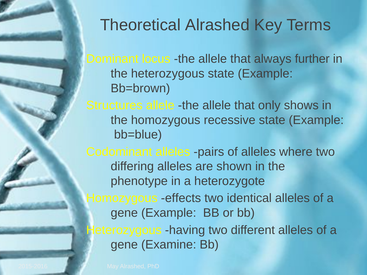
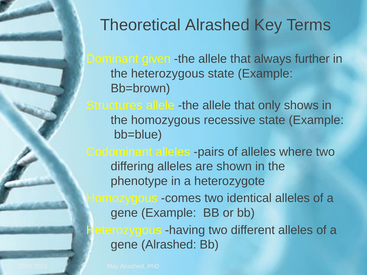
locus: locus -> given
effects: effects -> comes
gene Examine: Examine -> Alrashed
